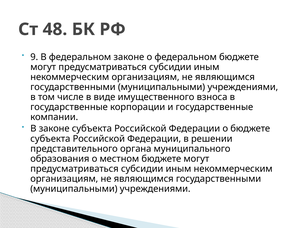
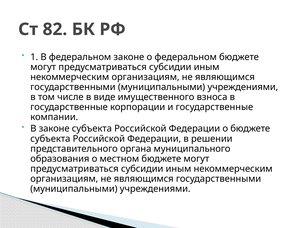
48: 48 -> 82
9: 9 -> 1
